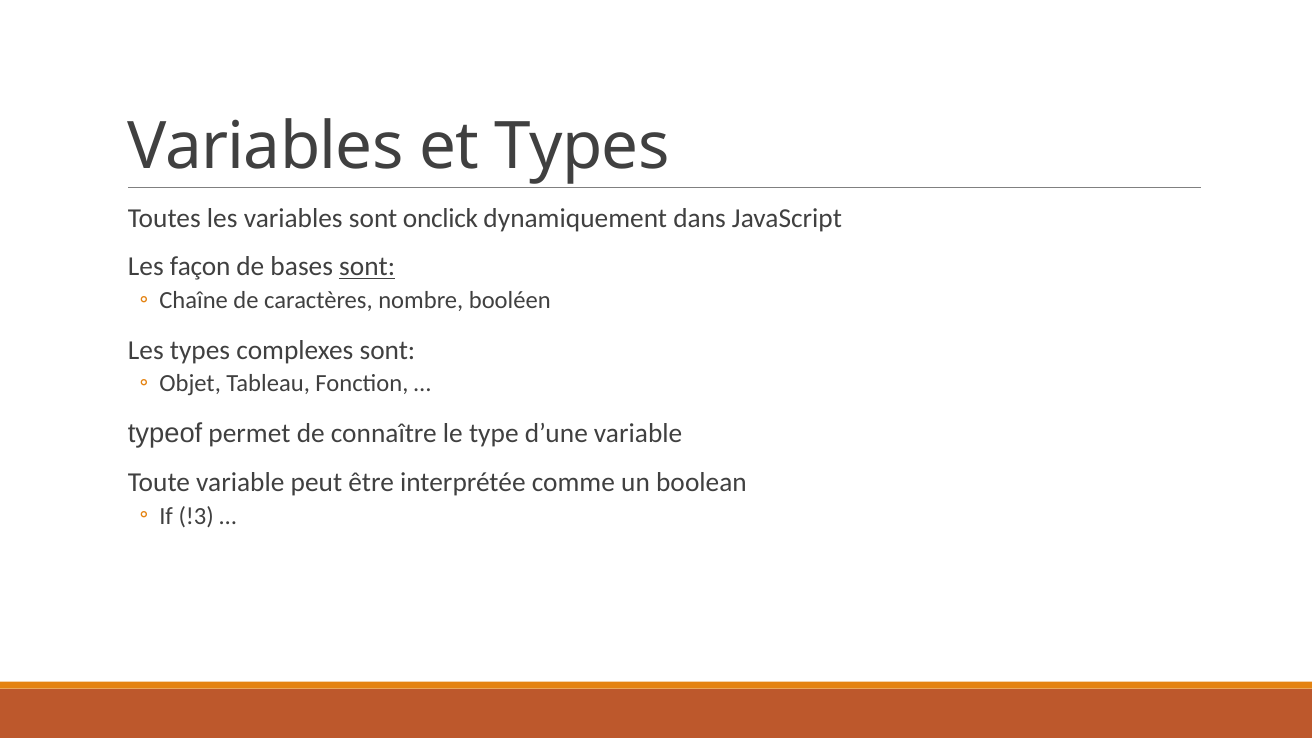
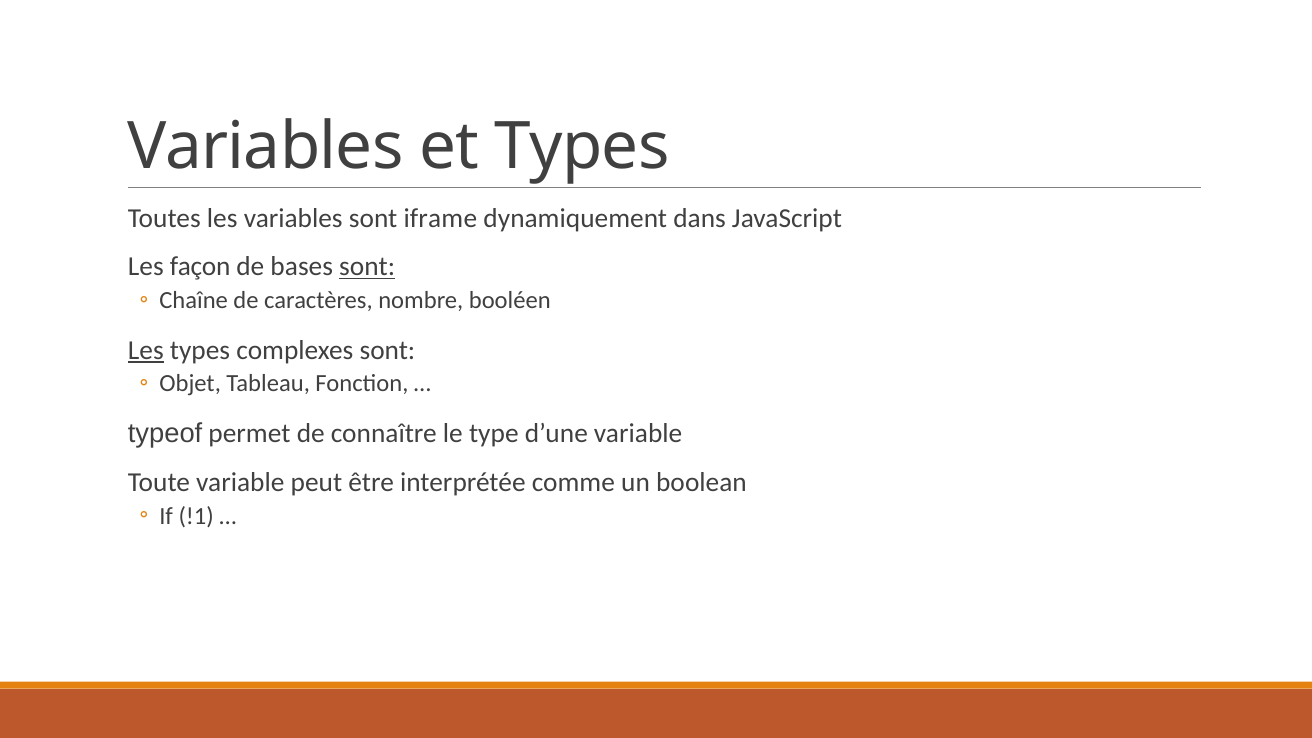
onclick: onclick -> iframe
Les at (146, 350) underline: none -> present
!3: !3 -> !1
